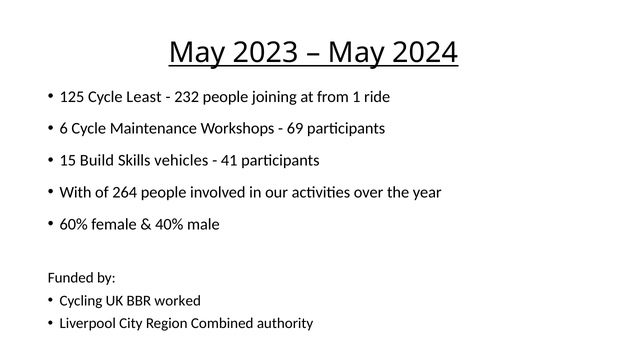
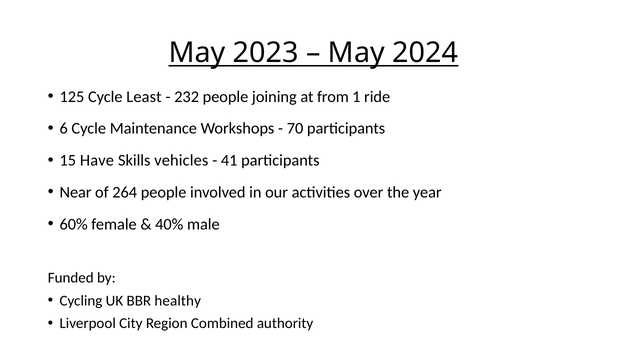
69: 69 -> 70
Build: Build -> Have
With: With -> Near
worked: worked -> healthy
